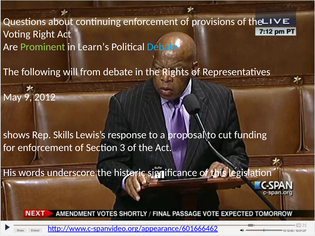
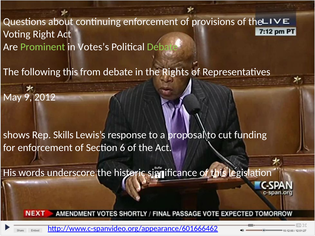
Learn’s: Learn’s -> Votes’s
Debate at (162, 47) colour: light blue -> light green
following will: will -> this
3: 3 -> 6
